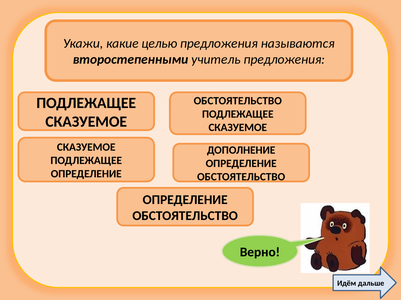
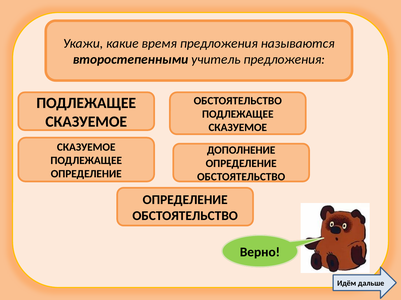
целью: целью -> время
